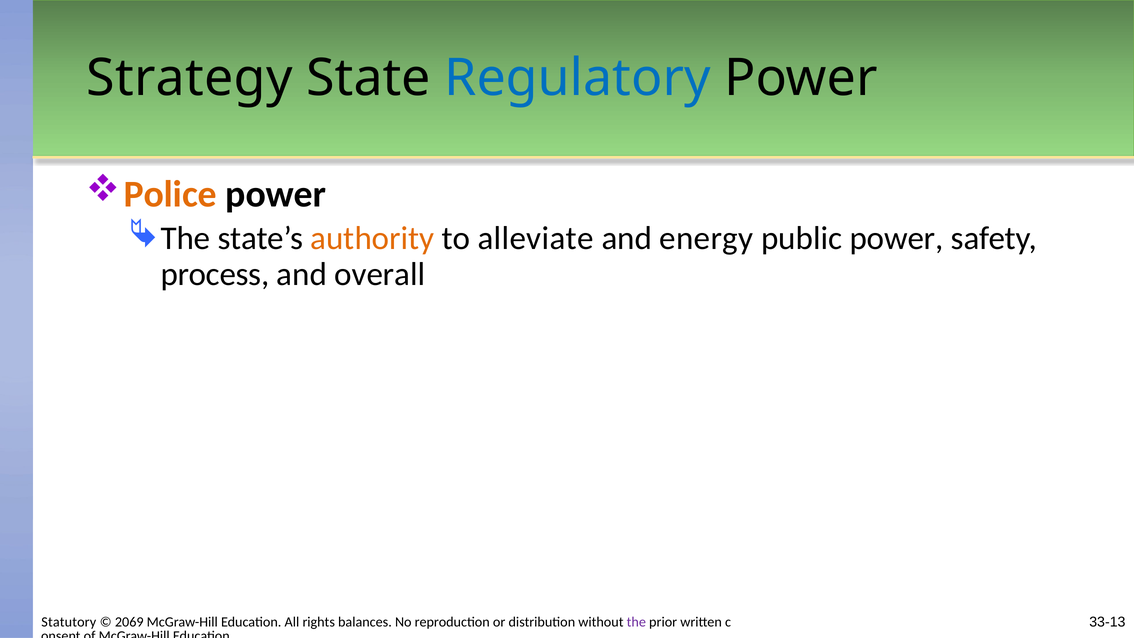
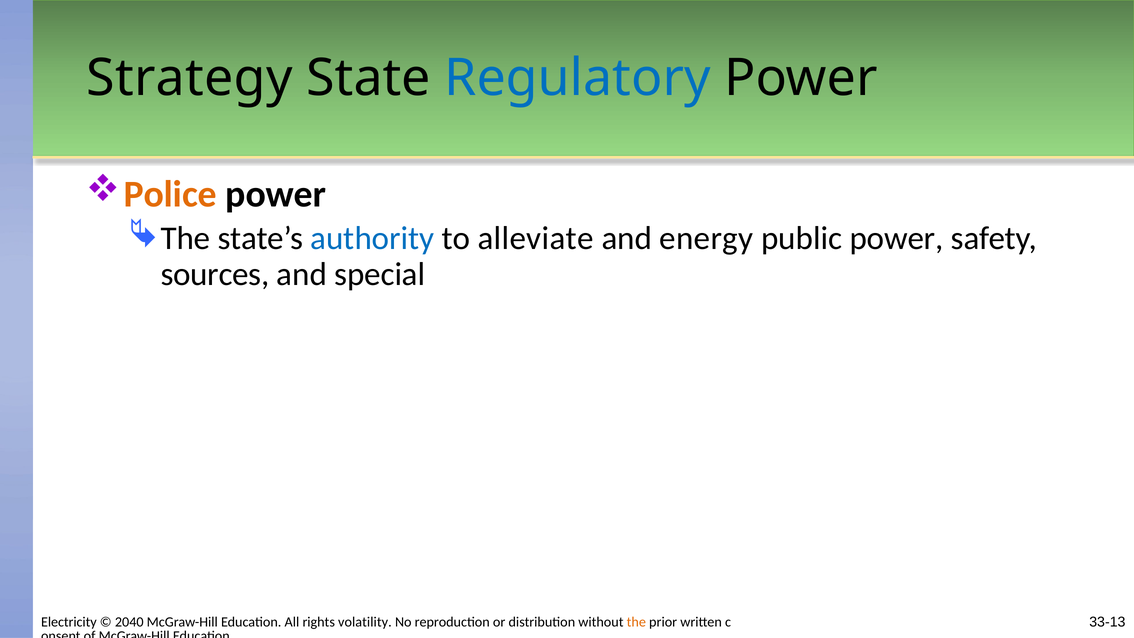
authority colour: orange -> blue
process: process -> sources
overall: overall -> special
Statutory: Statutory -> Electricity
2069: 2069 -> 2040
balances: balances -> volatility
the at (636, 622) colour: purple -> orange
